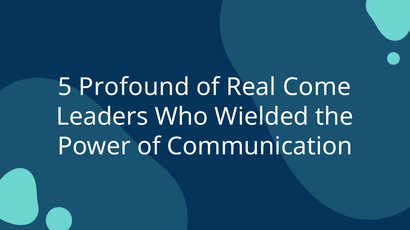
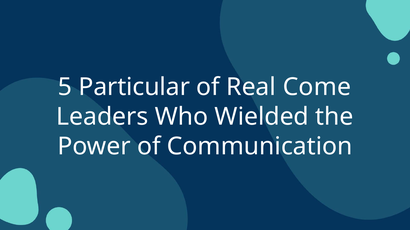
Profound: Profound -> Particular
